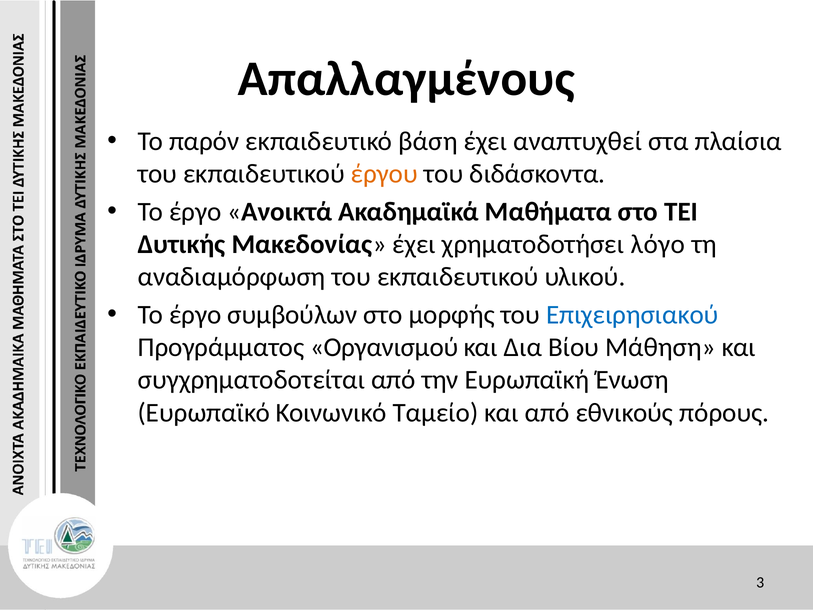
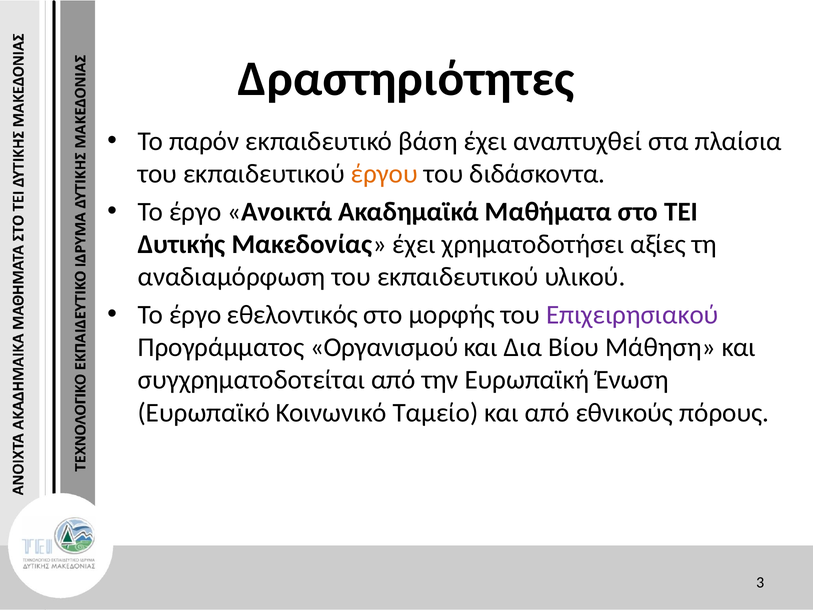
Απαλλαγμένους: Απαλλαγμένους -> Δραστηριότητες
λόγο: λόγο -> αξίες
συμβούλων: συμβούλων -> εθελοντικός
Επιχειρησιακού colour: blue -> purple
